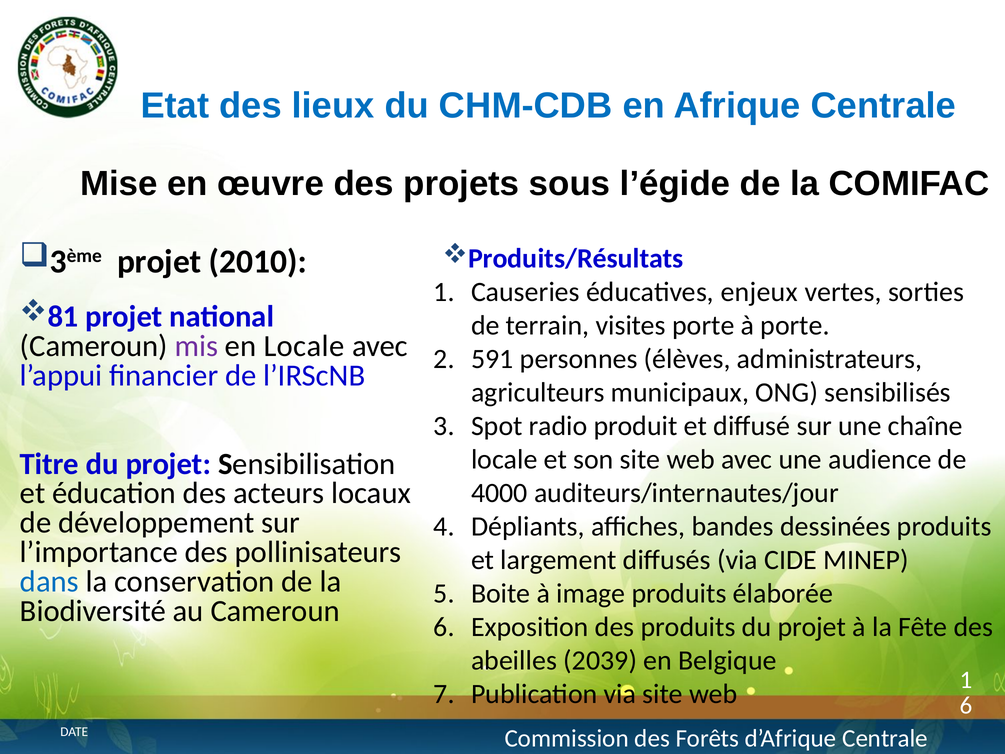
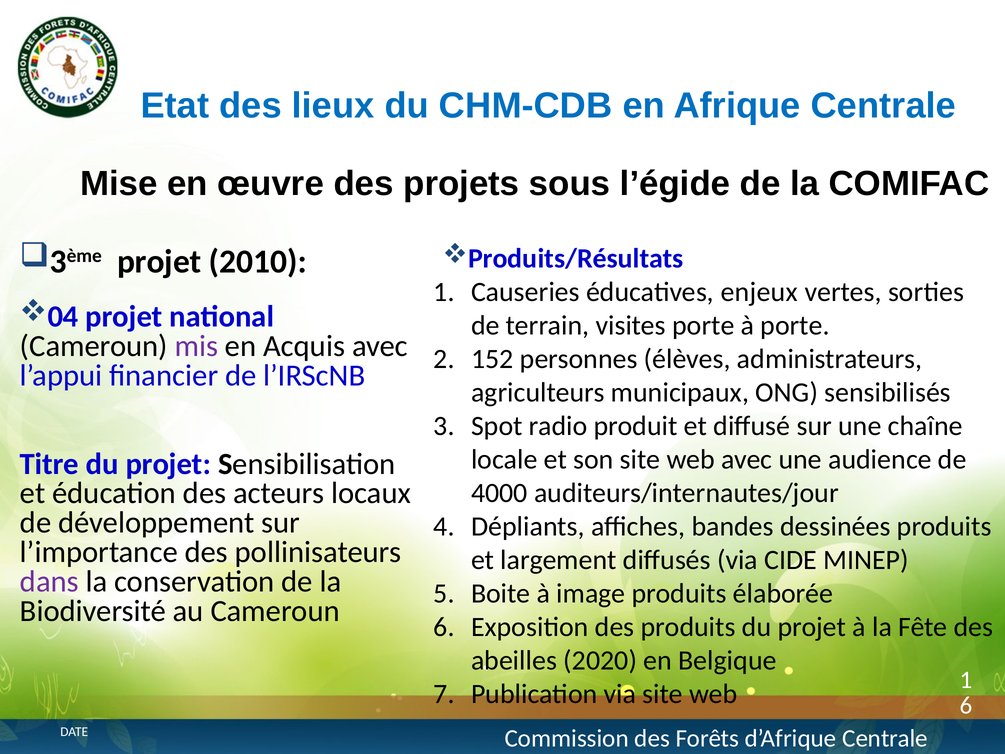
81: 81 -> 04
en Locale: Locale -> Acquis
591: 591 -> 152
dans colour: blue -> purple
2039: 2039 -> 2020
